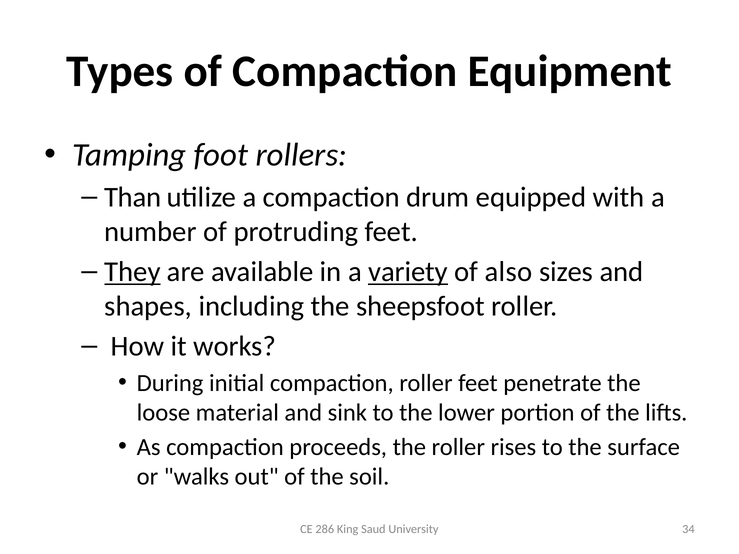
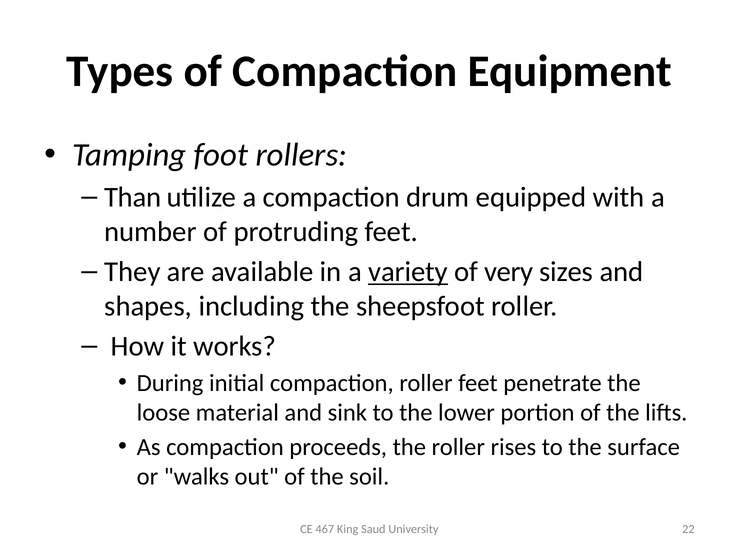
They underline: present -> none
also: also -> very
286: 286 -> 467
34: 34 -> 22
